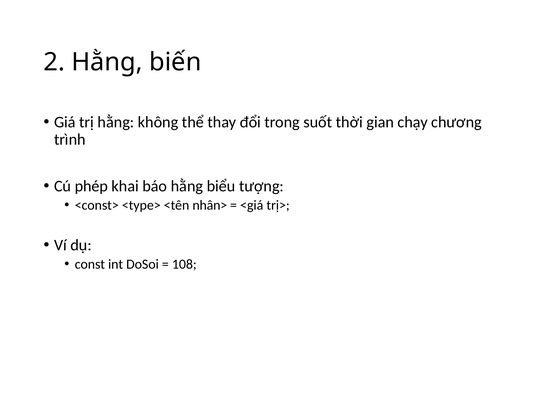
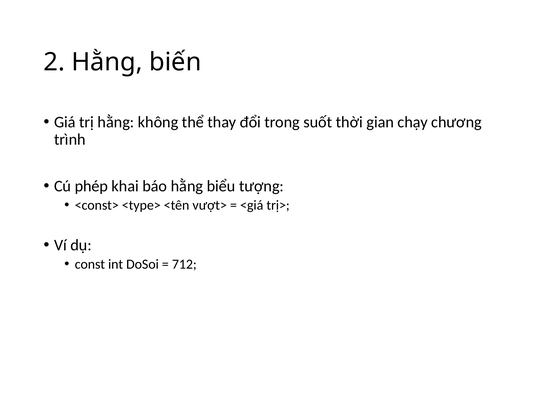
nhân>: nhân> -> vượt>
108: 108 -> 712
